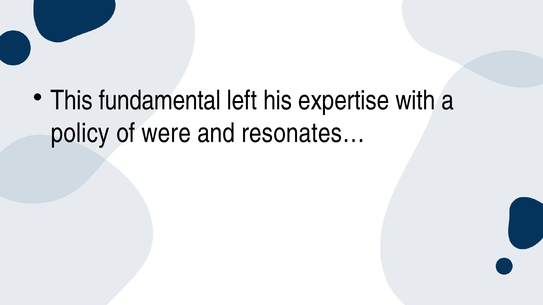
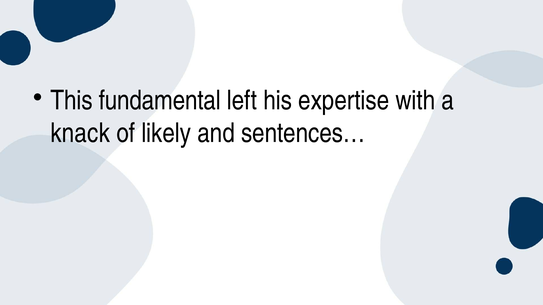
policy: policy -> knack
were: were -> likely
resonates…: resonates… -> sentences…
